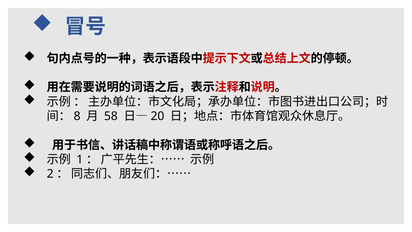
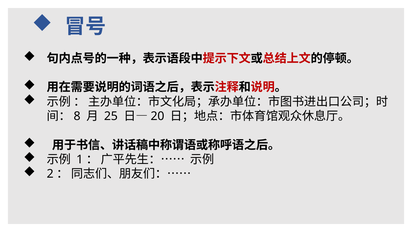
58: 58 -> 25
